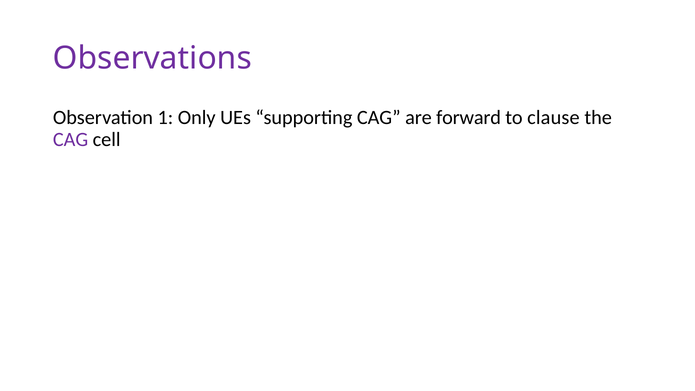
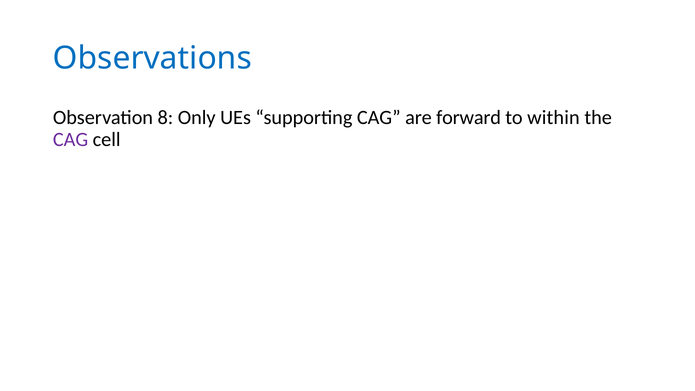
Observations colour: purple -> blue
1: 1 -> 8
clause: clause -> within
